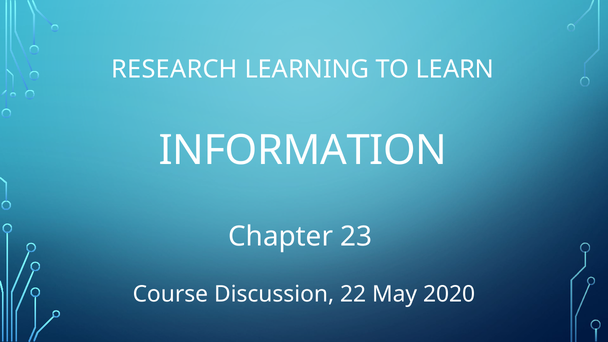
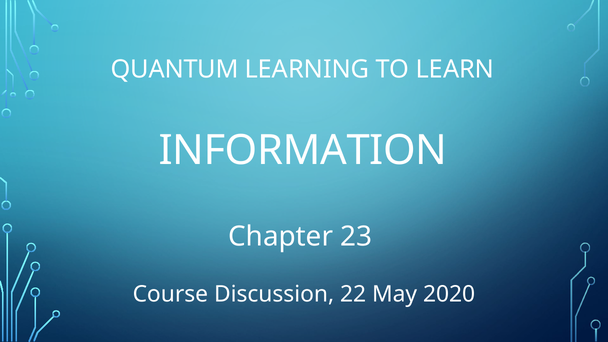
RESEARCH: RESEARCH -> QUANTUM
